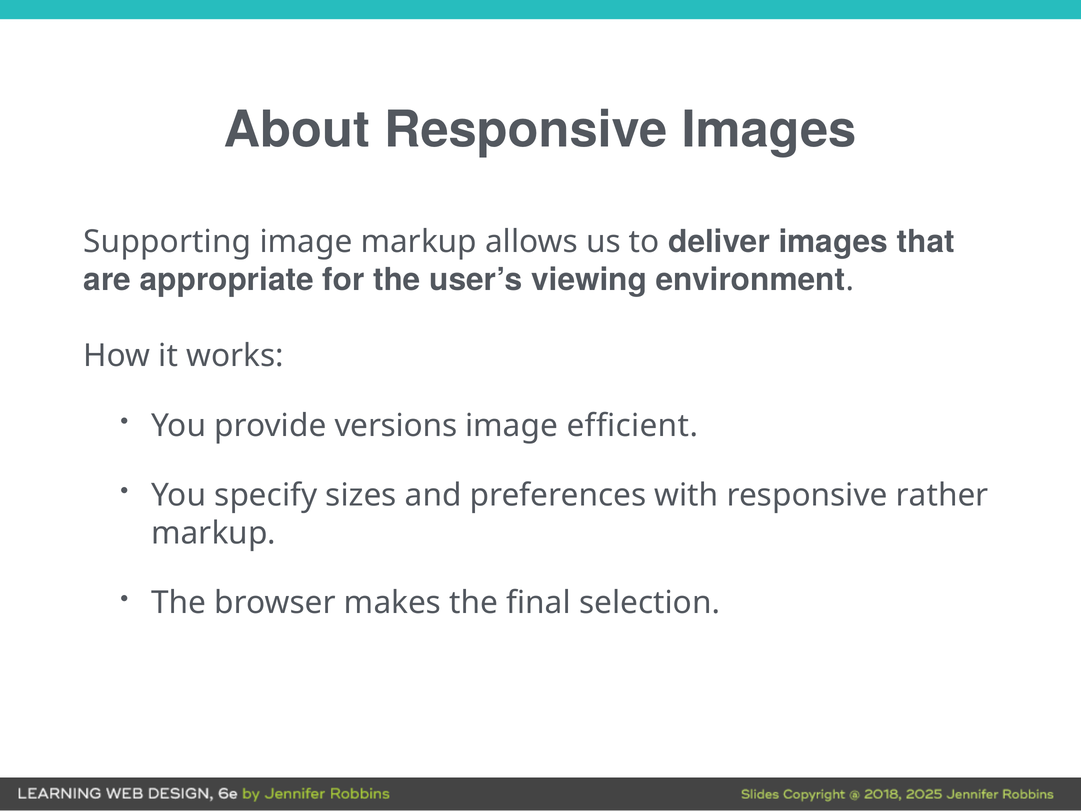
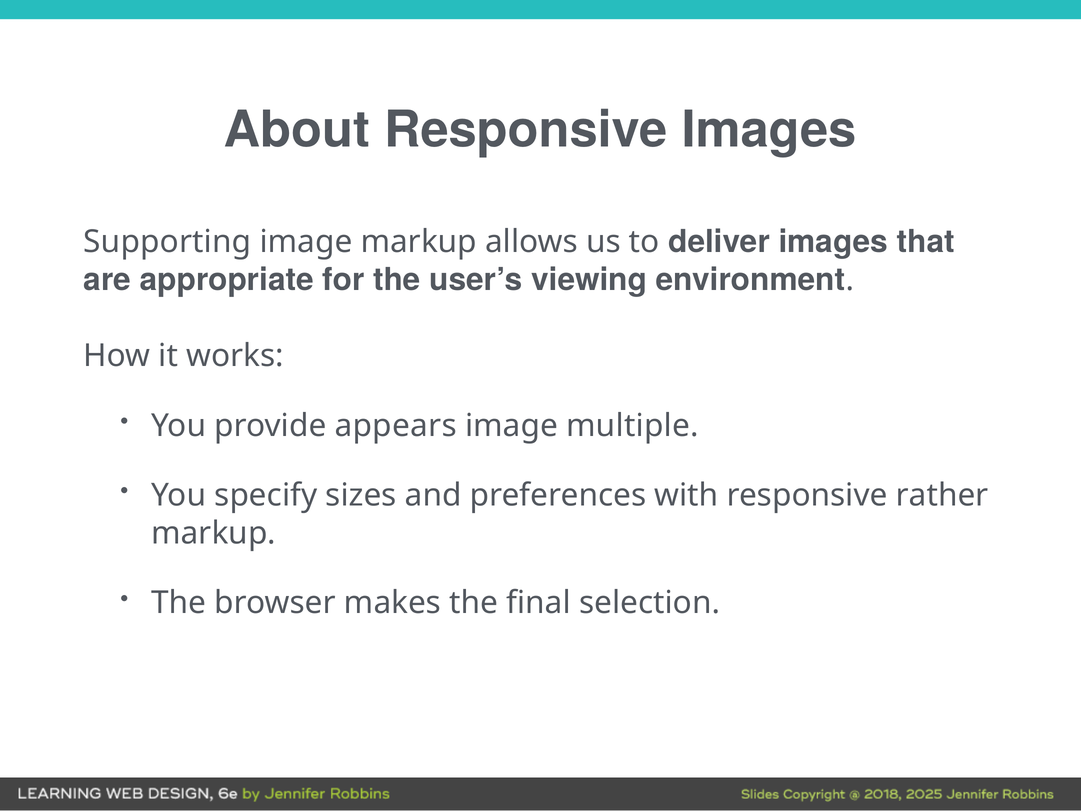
versions: versions -> appears
efficient: efficient -> multiple
